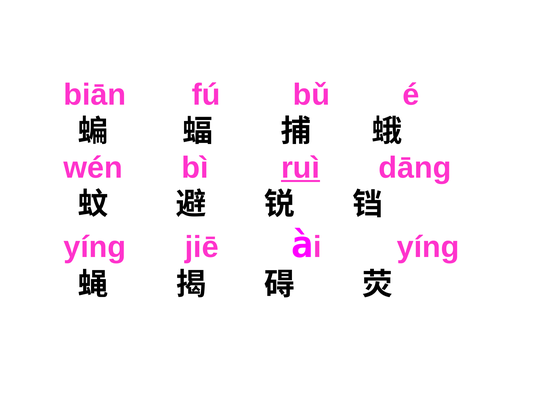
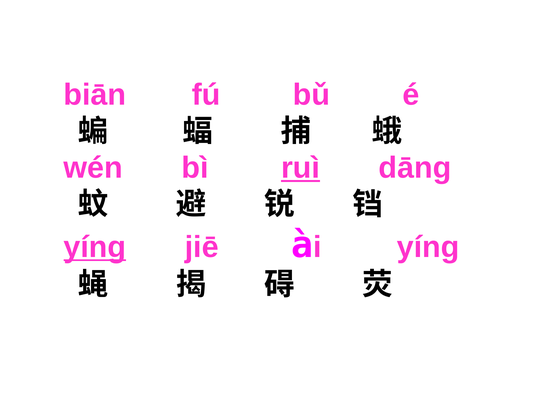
yíng at (95, 247) underline: none -> present
